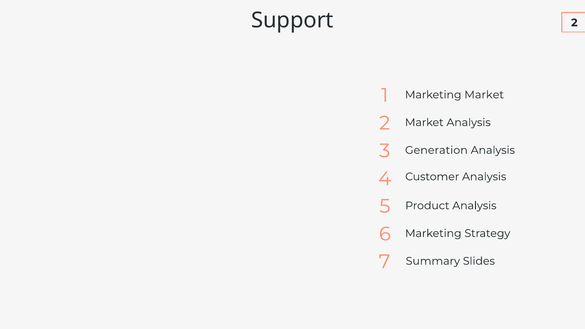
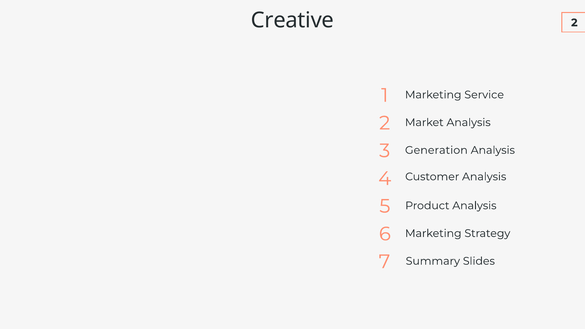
Support: Support -> Creative
Marketing Market: Market -> Service
